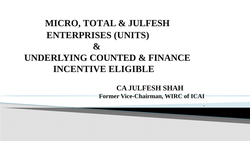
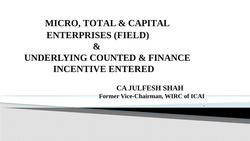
JULFESH at (149, 23): JULFESH -> CAPITAL
UNITS: UNITS -> FIELD
ELIGIBLE: ELIGIBLE -> ENTERED
